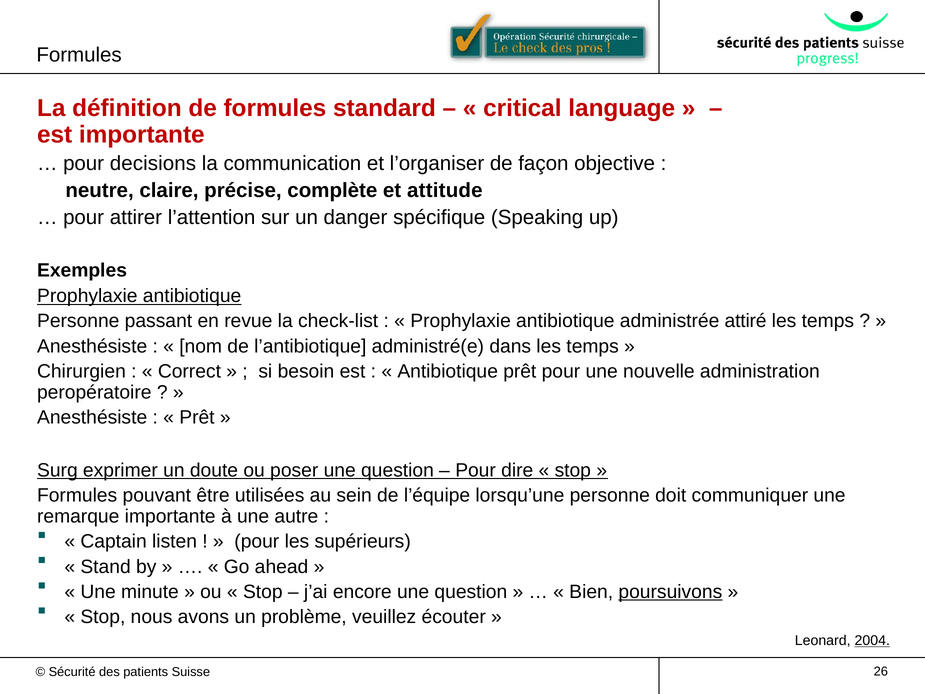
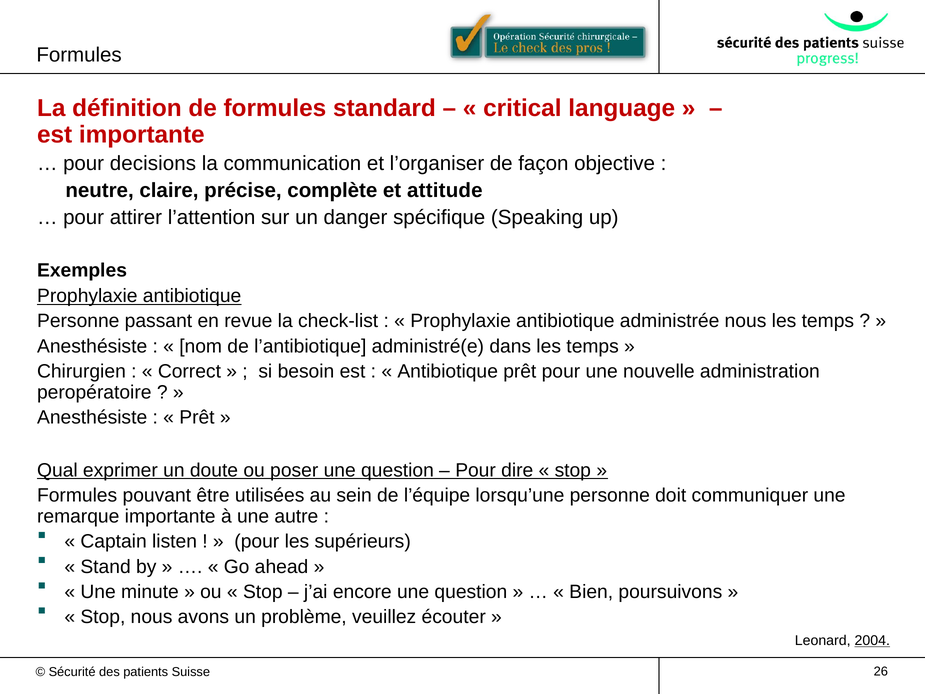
administrée attiré: attiré -> nous
Surg: Surg -> Qual
poursuivons underline: present -> none
